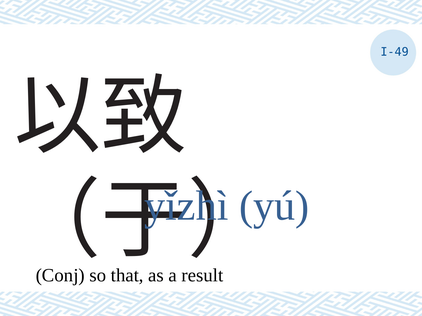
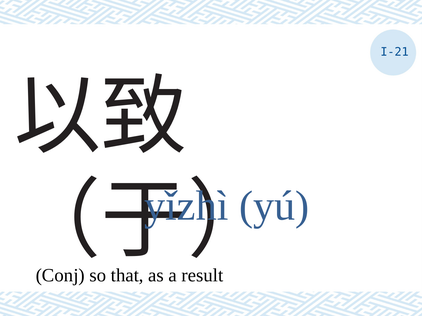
I-49: I-49 -> I-21
